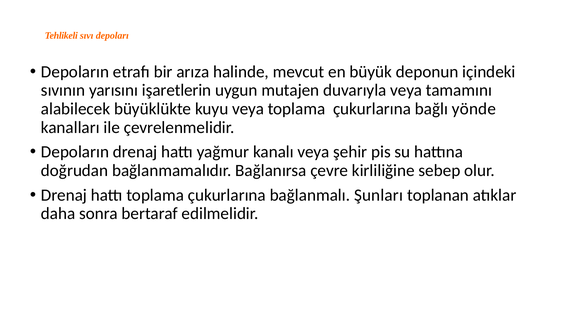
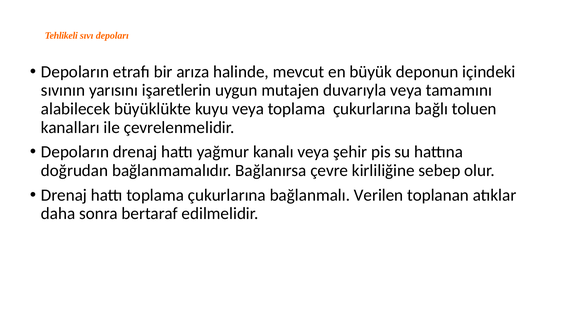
yönde: yönde -> toluen
Şunları: Şunları -> Verilen
